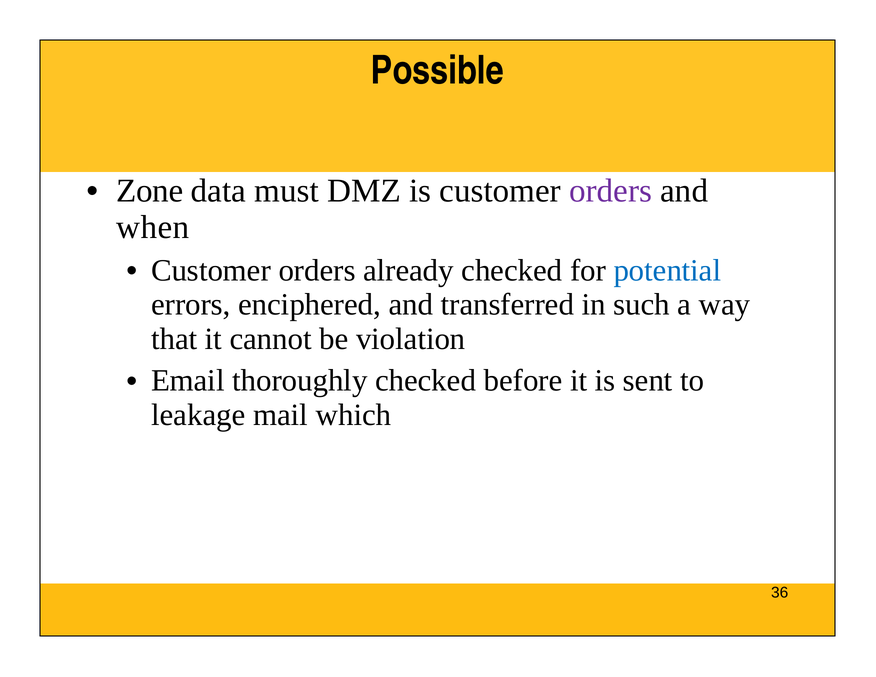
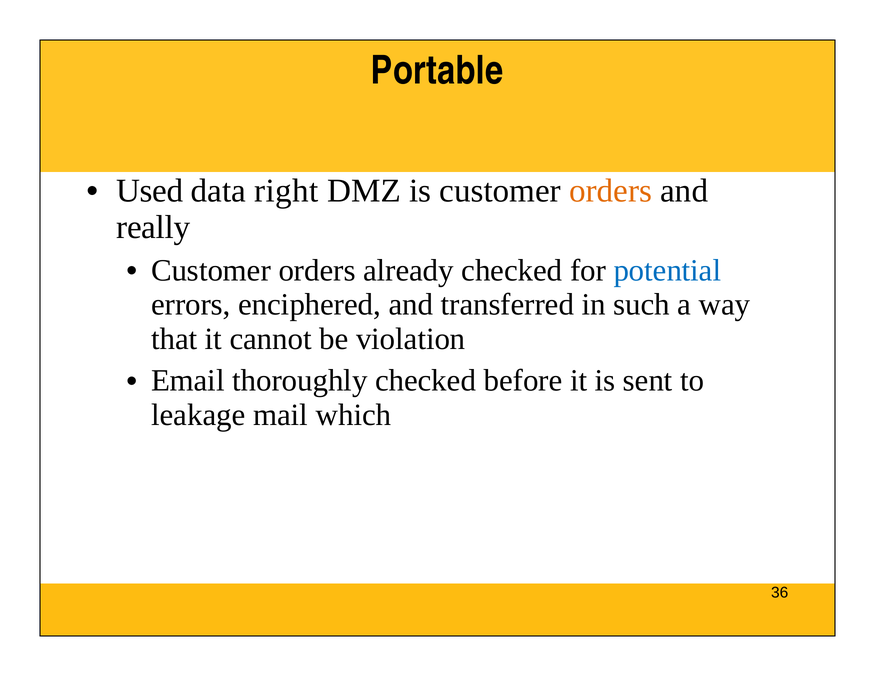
Possible: Possible -> Portable
Zone: Zone -> Used
must: must -> right
orders at (611, 191) colour: purple -> orange
when: when -> really
